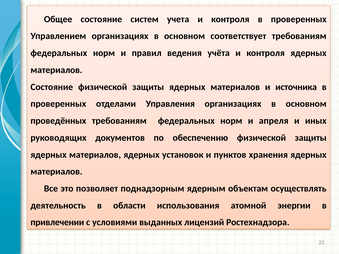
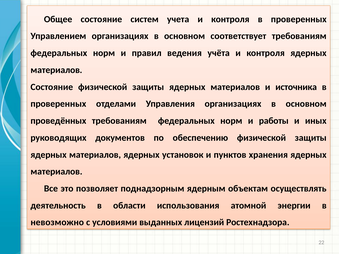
апреля: апреля -> работы
привлечении: привлечении -> невозможно
